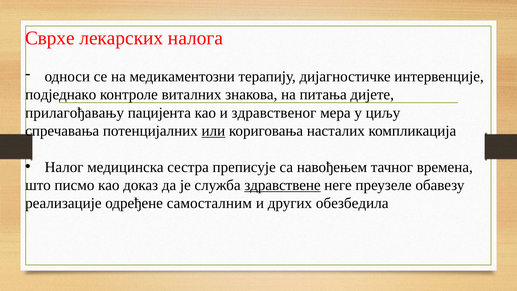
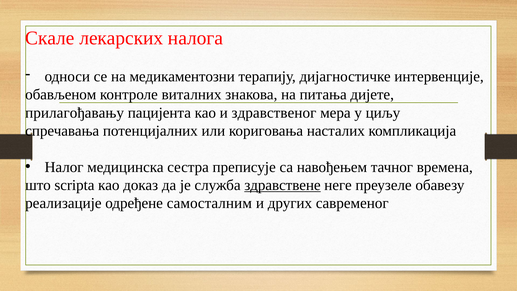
Сврхе: Сврхе -> Скале
подједнако: подједнако -> обављеном
или underline: present -> none
писмо: писмо -> scripta
обезбедила: обезбедила -> савременог
